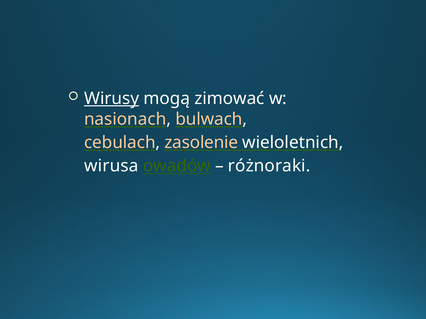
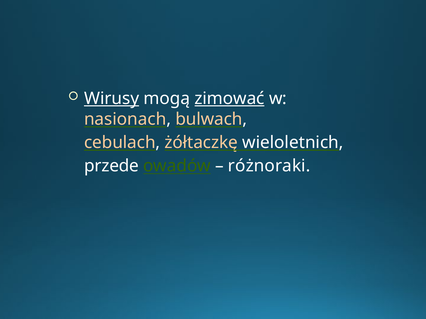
zimować underline: none -> present
zasolenie: zasolenie -> żółtaczkę
wirusa: wirusa -> przede
